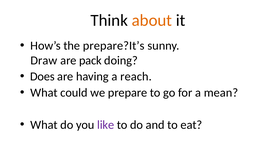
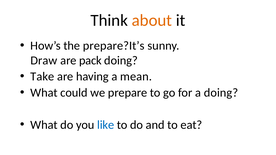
Does: Does -> Take
reach: reach -> mean
a mean: mean -> doing
like colour: purple -> blue
